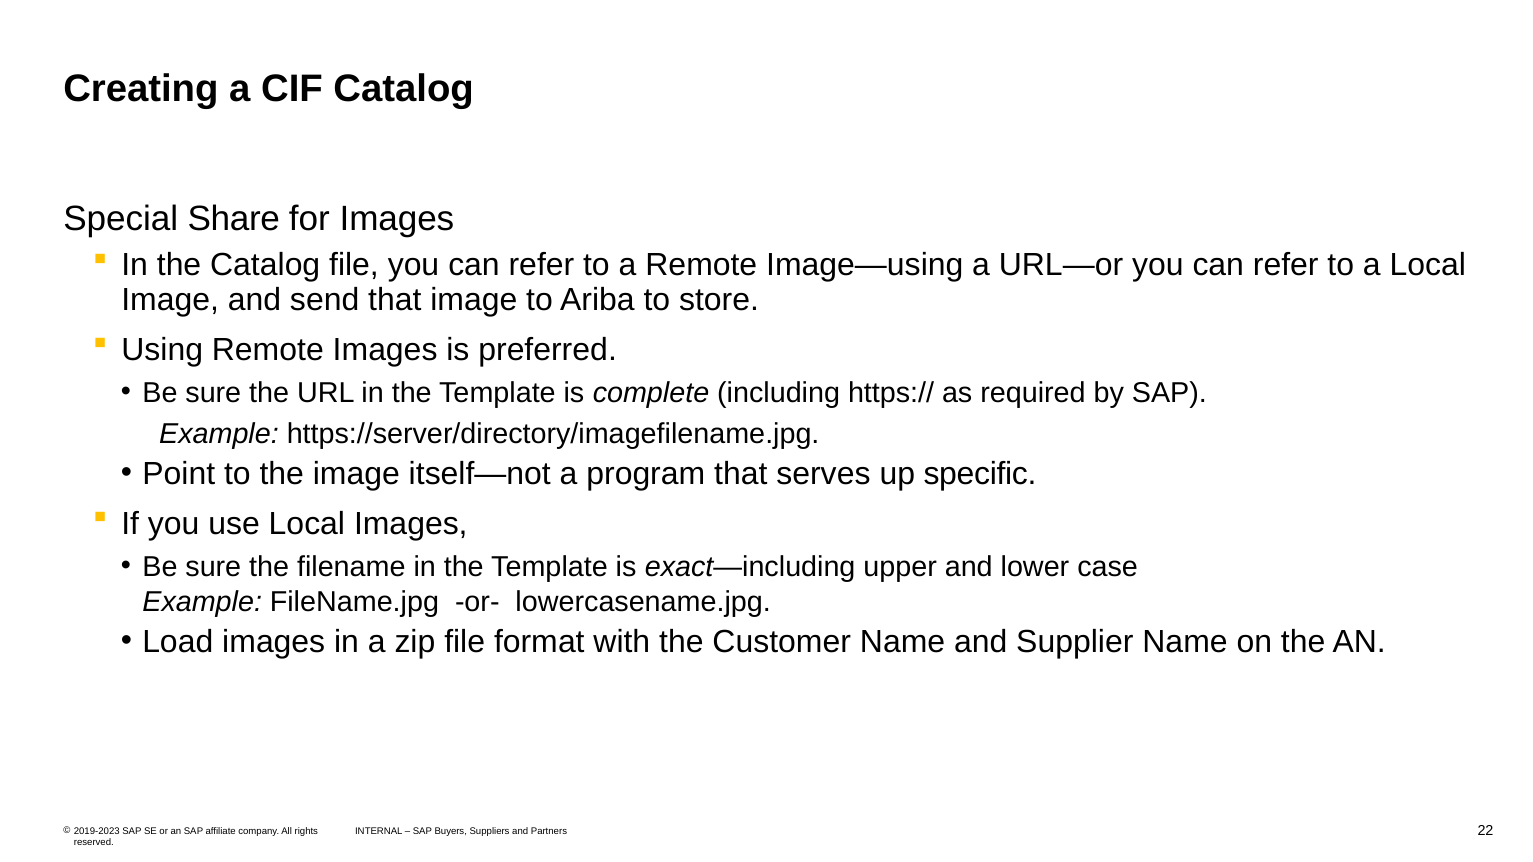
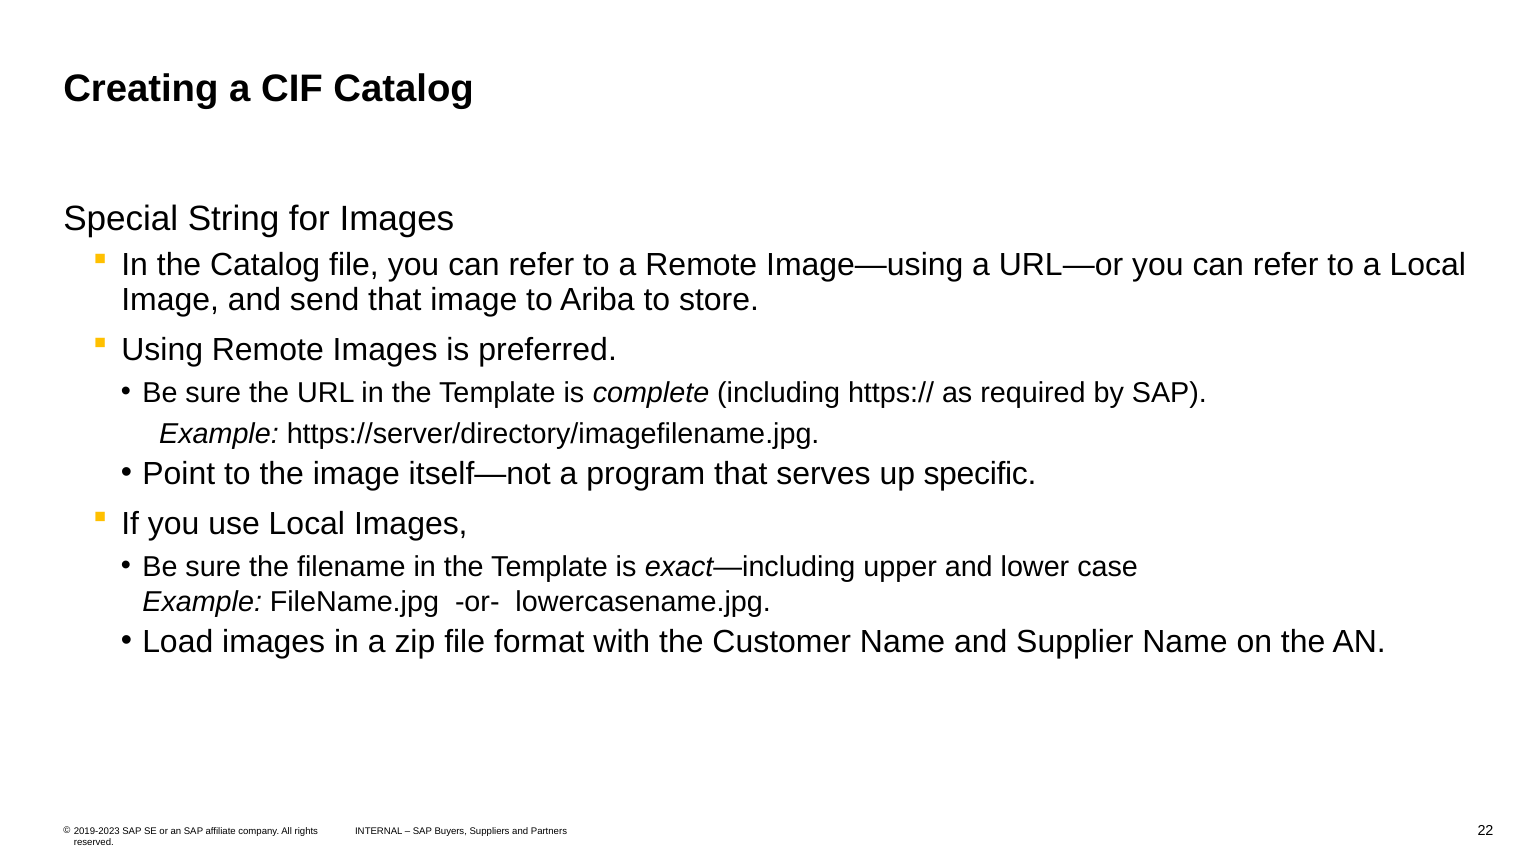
Share: Share -> String
